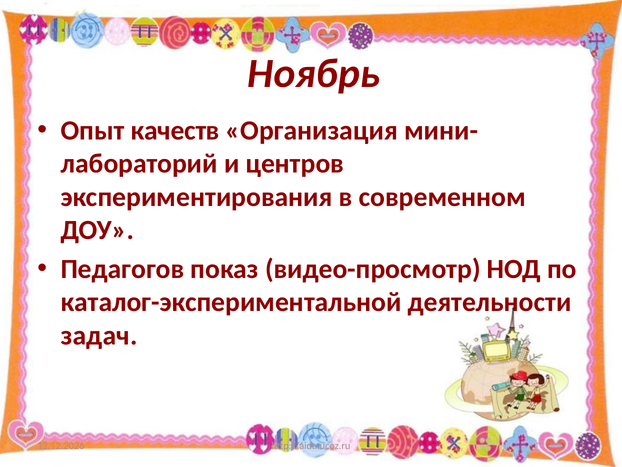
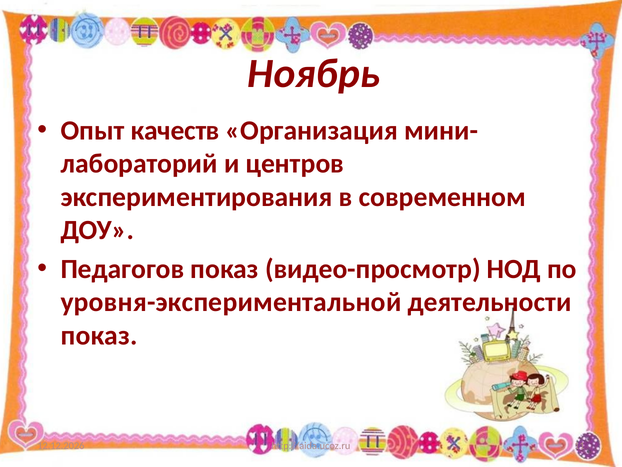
каталог-экспериментальной: каталог-экспериментальной -> уровня-экспериментальной
задач at (99, 335): задач -> показ
